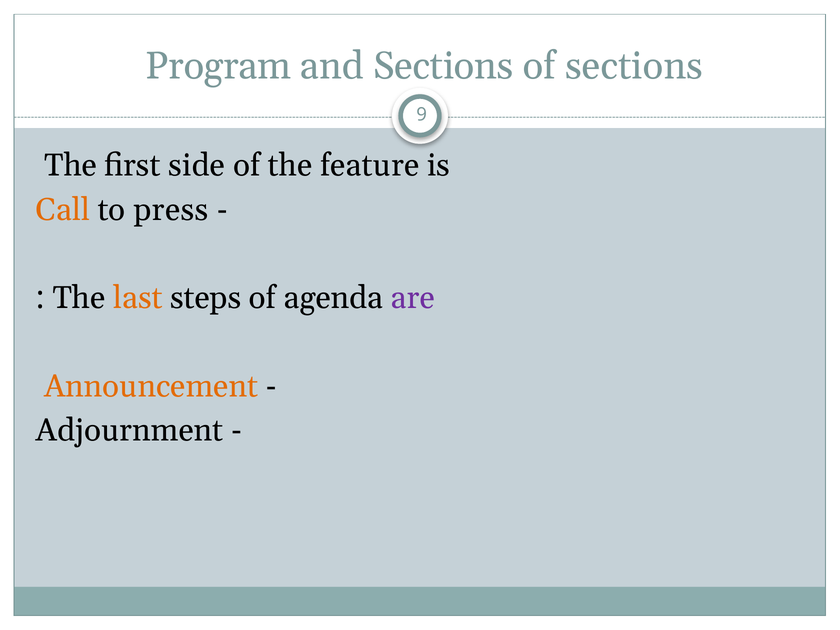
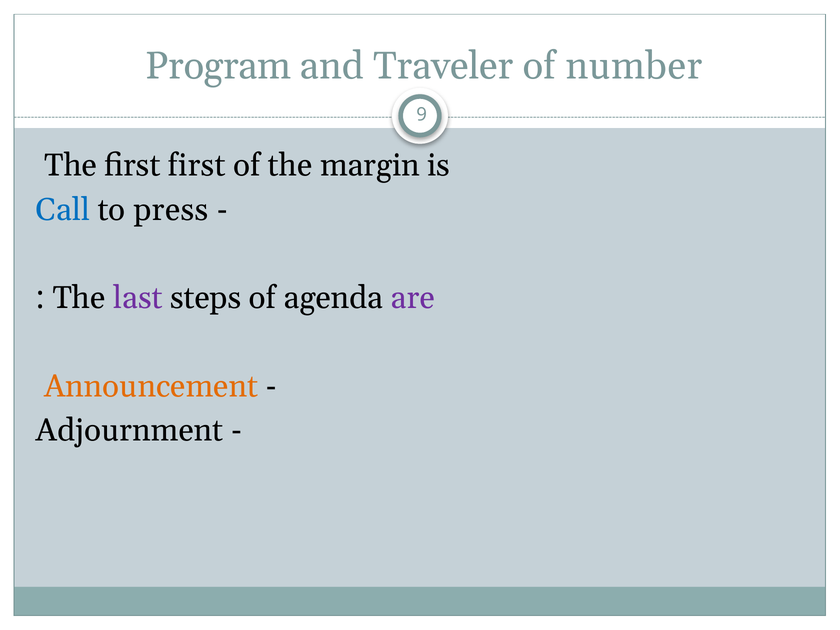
and Sections: Sections -> Traveler
of sections: sections -> number
first side: side -> first
feature: feature -> margin
Call colour: orange -> blue
last colour: orange -> purple
